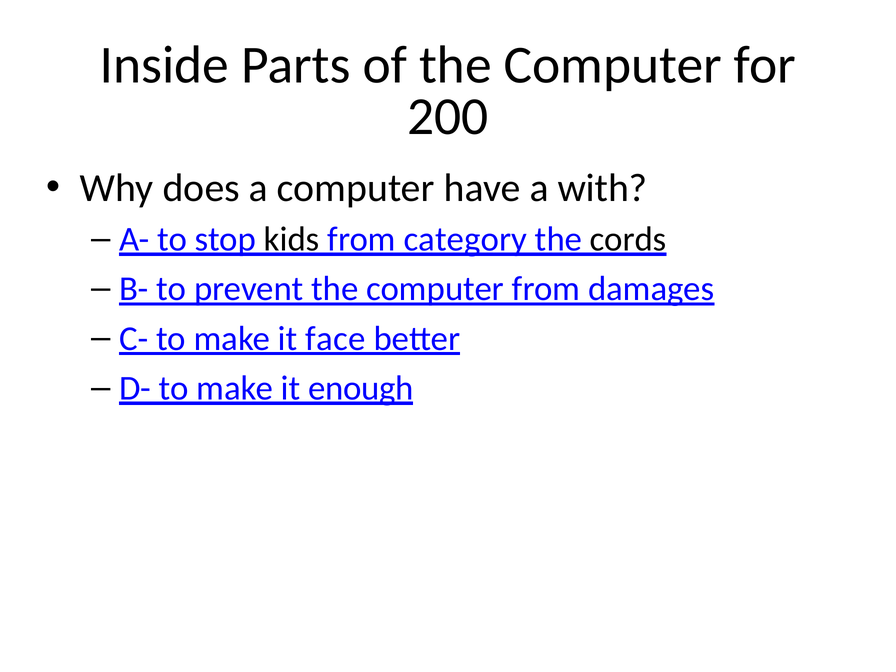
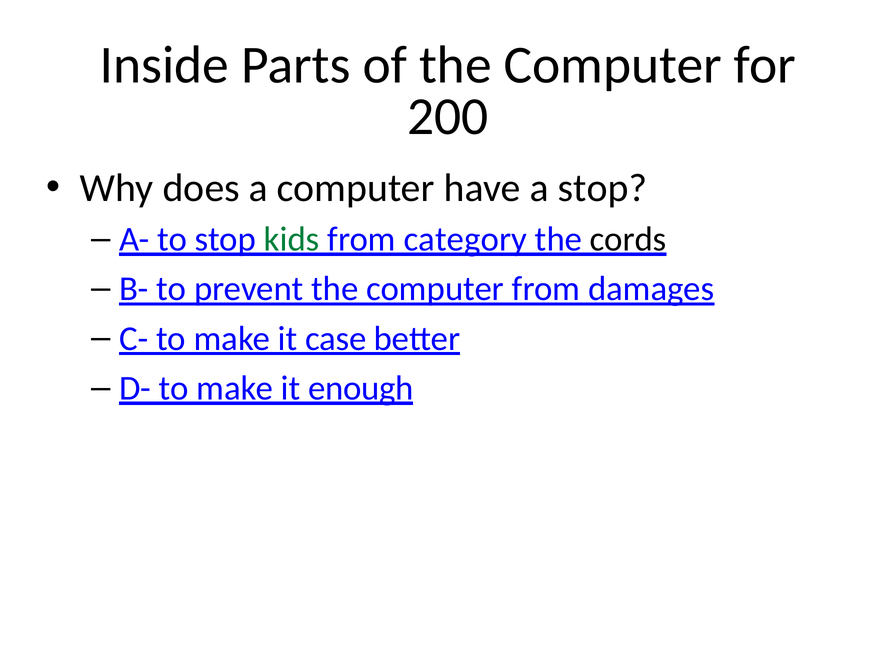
a with: with -> stop
kids colour: black -> green
face: face -> case
